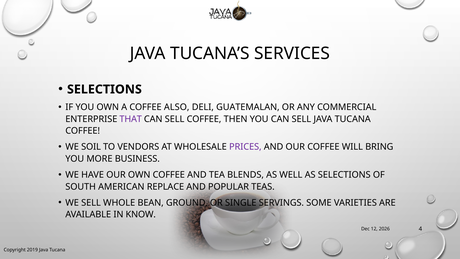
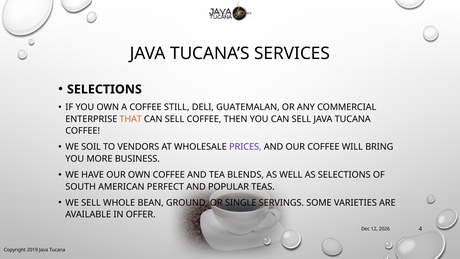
ALSO: ALSO -> STILL
THAT colour: purple -> orange
REPLACE: REPLACE -> PERFECT
KNOW: KNOW -> OFFER
